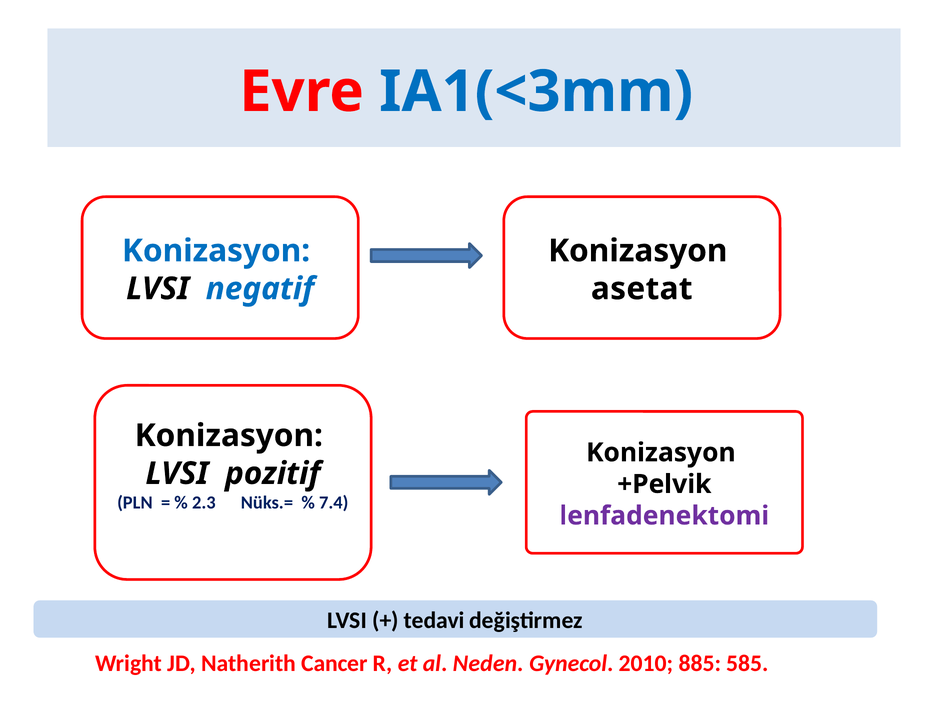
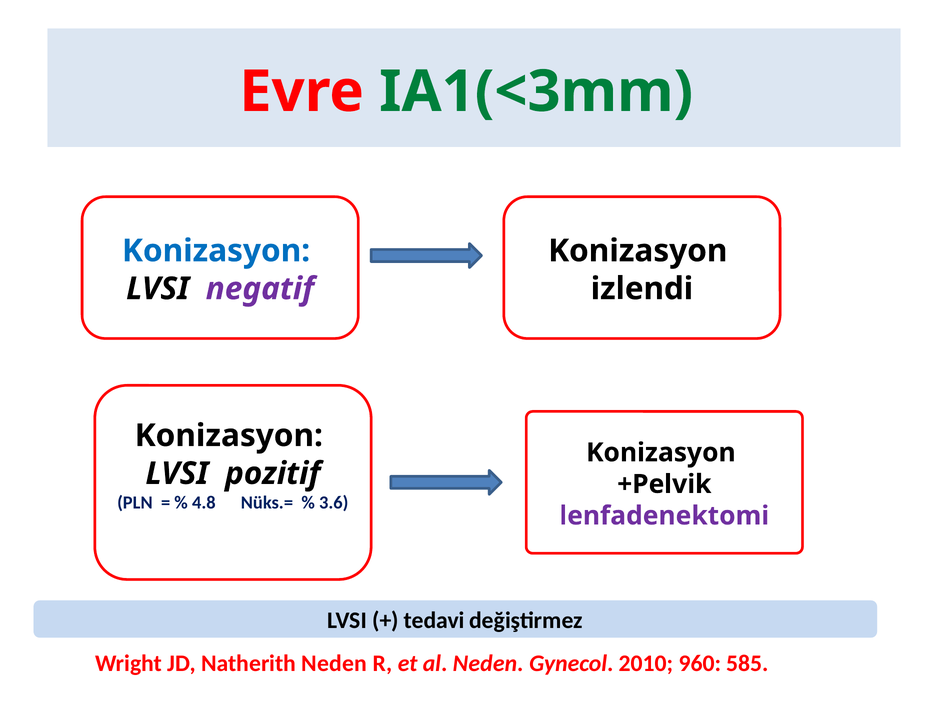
IA1(<3mm colour: blue -> green
negatif colour: blue -> purple
asetat: asetat -> izlendi
2.3: 2.3 -> 4.8
7.4: 7.4 -> 3.6
Natherith Cancer: Cancer -> Neden
885: 885 -> 960
